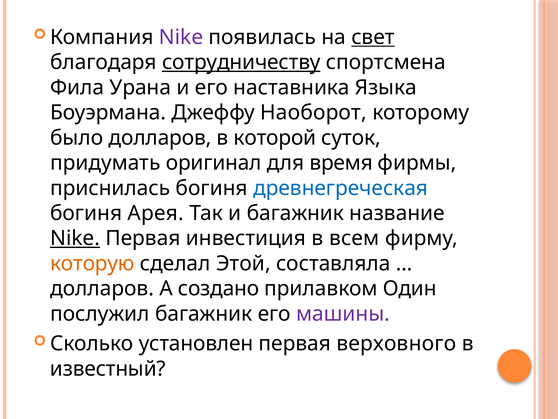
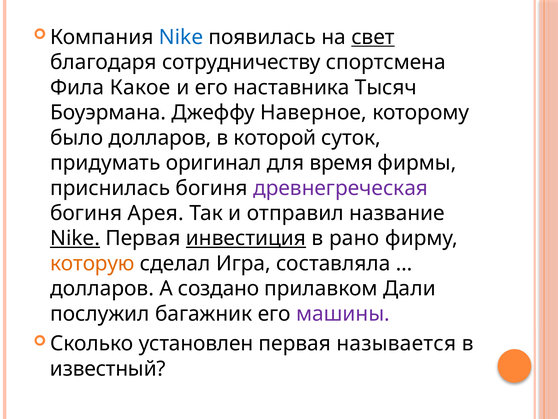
Nike at (181, 37) colour: purple -> blue
сотрудничеству underline: present -> none
Урана: Урана -> Какое
Языка: Языка -> Тысяч
Наоборот: Наоборот -> Наверное
древнегреческая colour: blue -> purple
и багажник: багажник -> отправил
инвестиция underline: none -> present
всем: всем -> рано
Этой: Этой -> Игра
Один: Один -> Дали
верховного: верховного -> называется
